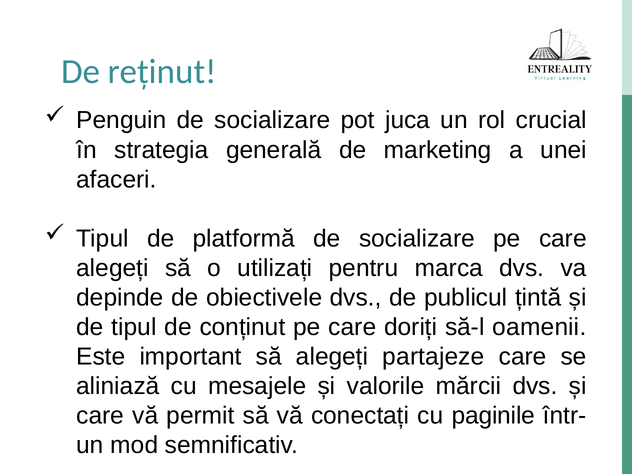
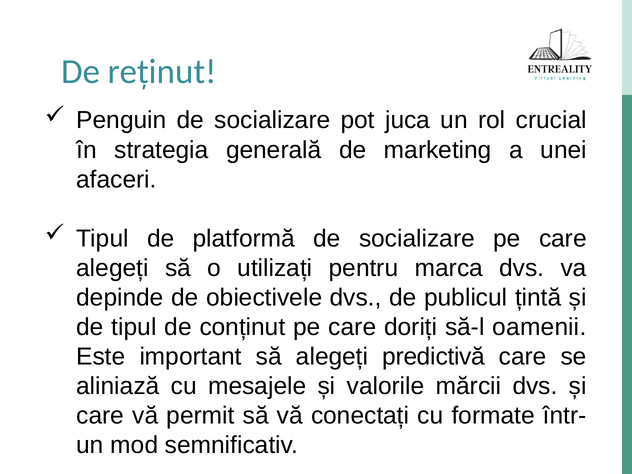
partajeze: partajeze -> predictivă
paginile: paginile -> formate
